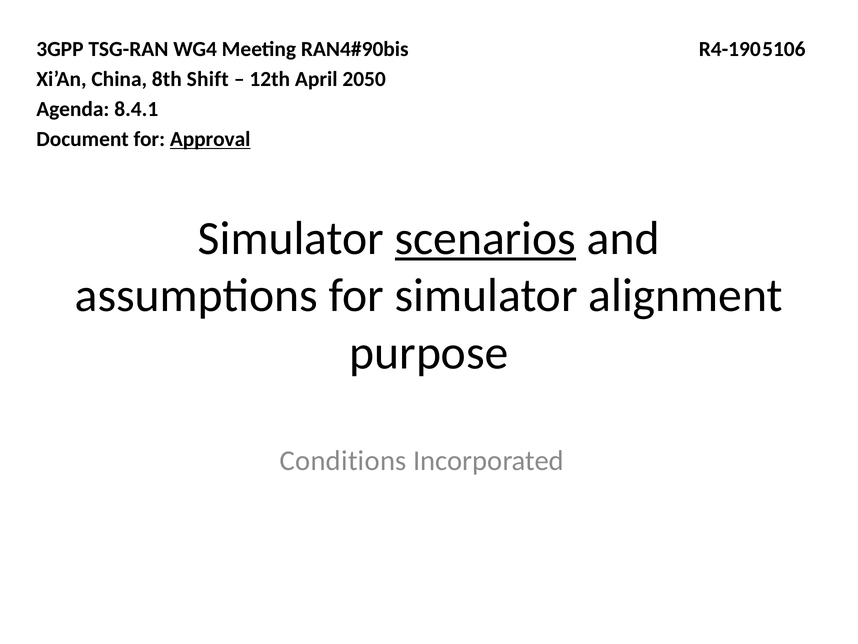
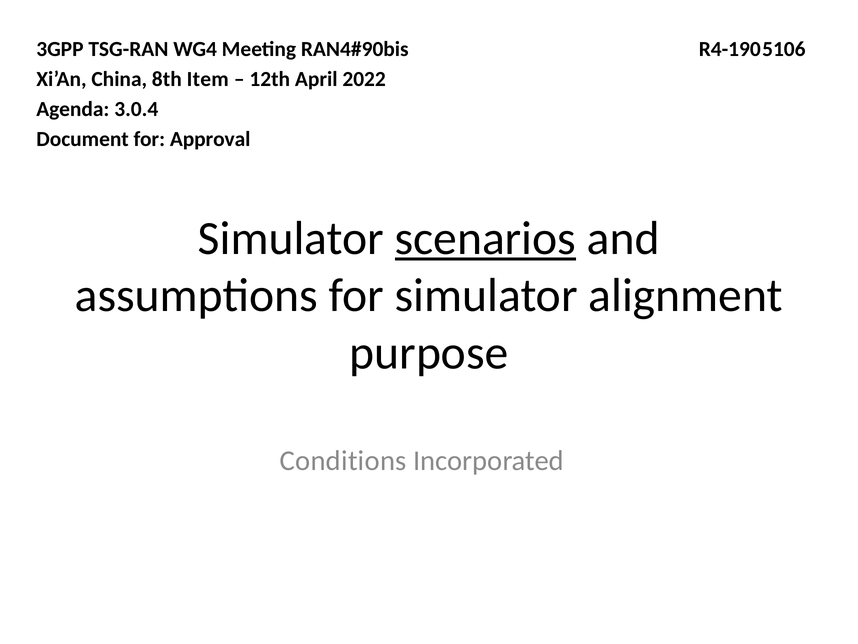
Shift: Shift -> Item
2050: 2050 -> 2022
8.4.1: 8.4.1 -> 3.0.4
Approval underline: present -> none
